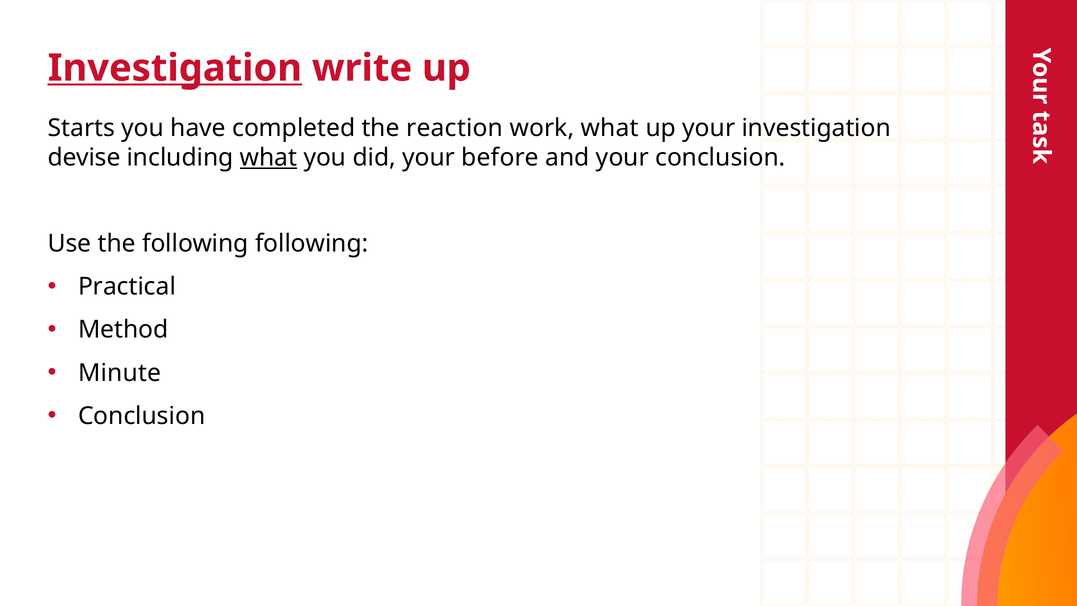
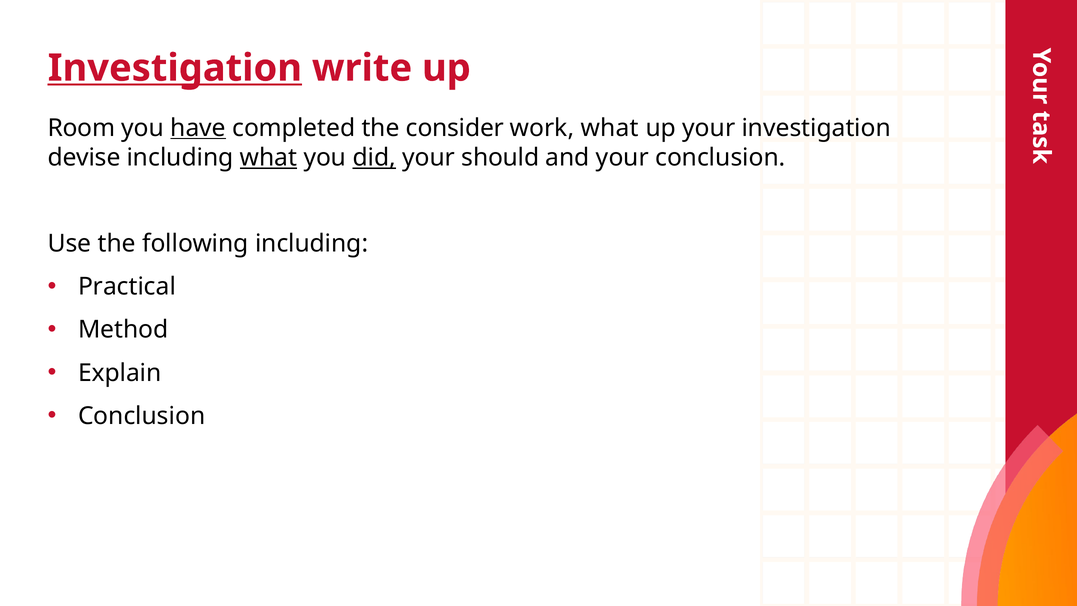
Starts: Starts -> Room
have underline: none -> present
reaction: reaction -> consider
did underline: none -> present
before: before -> should
following following: following -> including
Minute: Minute -> Explain
